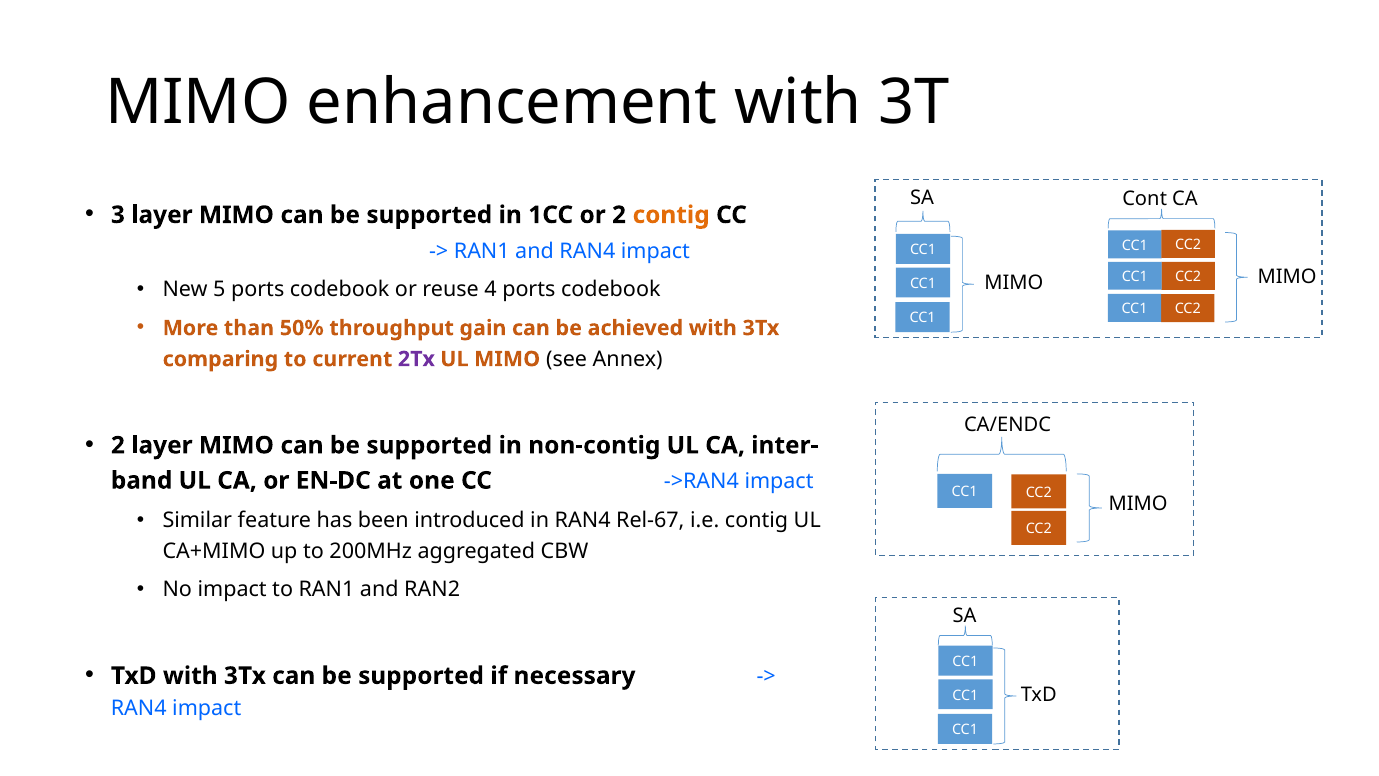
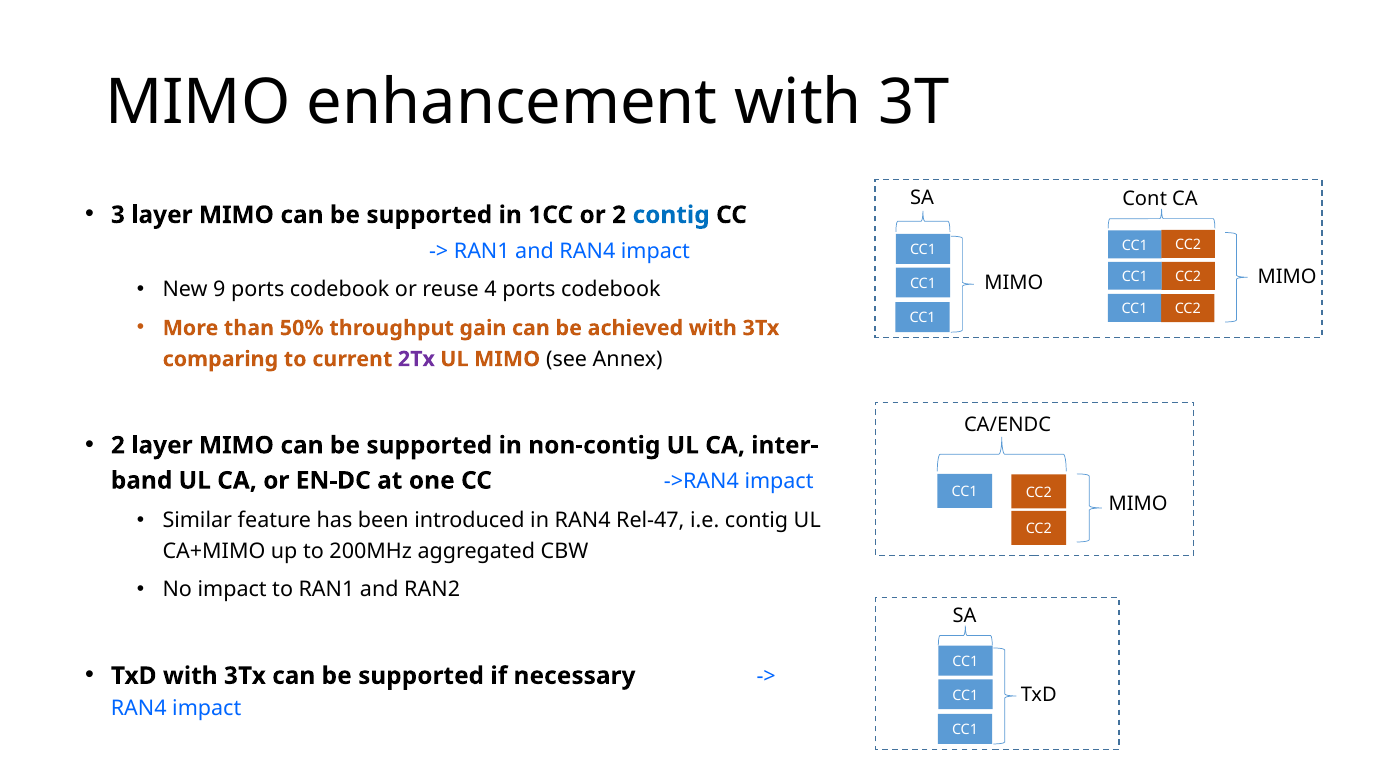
contig at (671, 215) colour: orange -> blue
5: 5 -> 9
Rel-67: Rel-67 -> Rel-47
